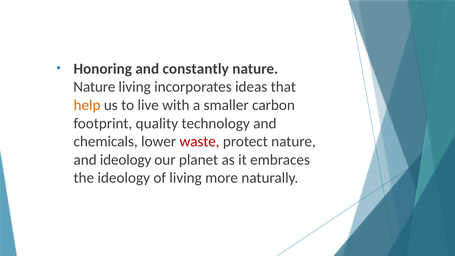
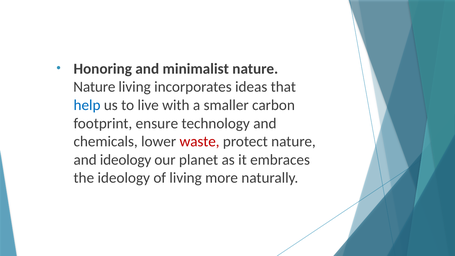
constantly: constantly -> minimalist
help colour: orange -> blue
quality: quality -> ensure
